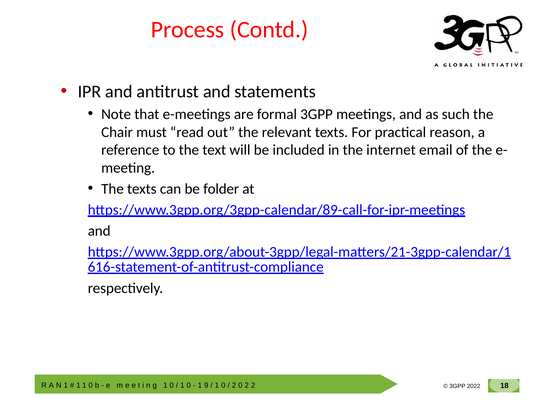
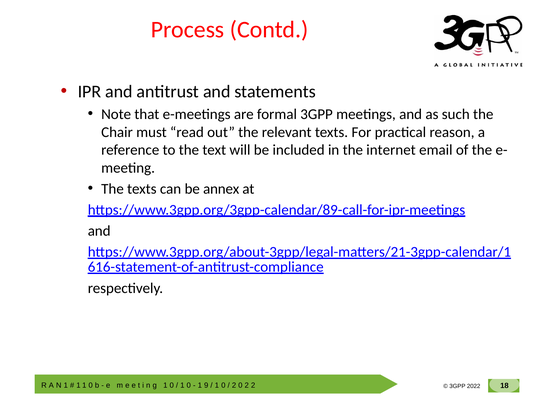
folder: folder -> annex
